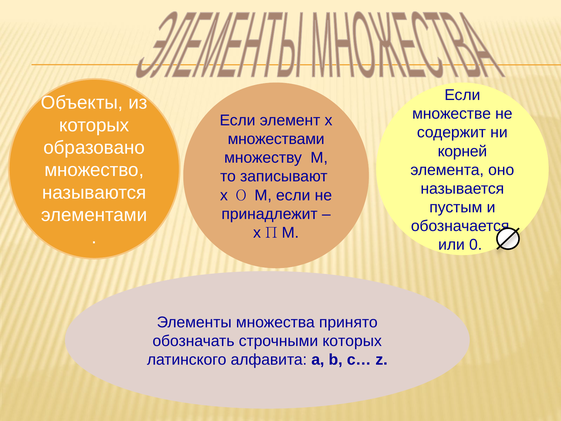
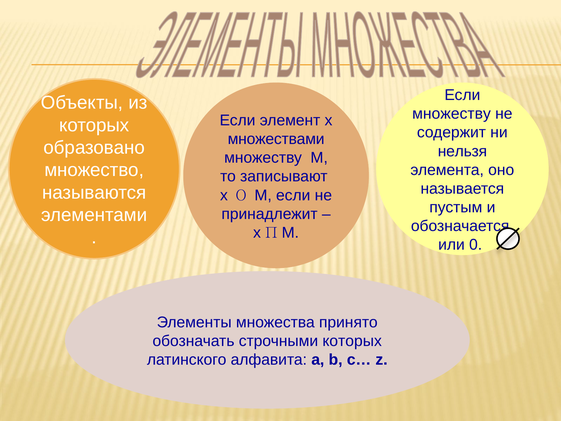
множестве at (452, 114): множестве -> множеству
корней: корней -> нельзя
